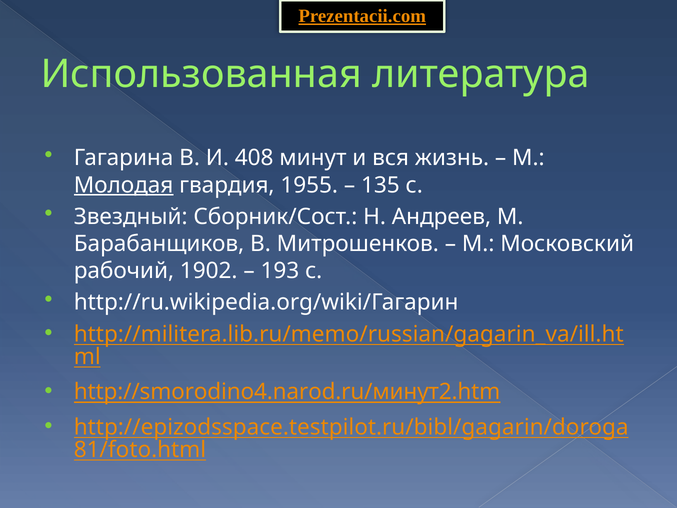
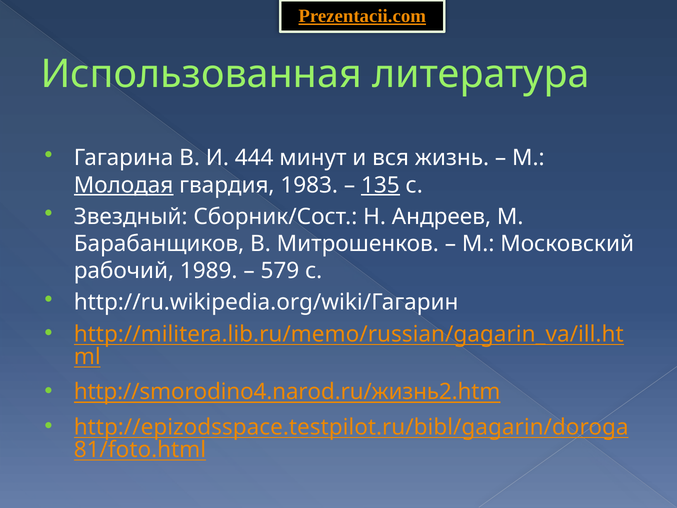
408: 408 -> 444
1955: 1955 -> 1983
135 underline: none -> present
1902: 1902 -> 1989
193: 193 -> 579
http://smorodino4.narod.ru/минут2.htm: http://smorodino4.narod.ru/минут2.htm -> http://smorodino4.narod.ru/жизнь2.htm
